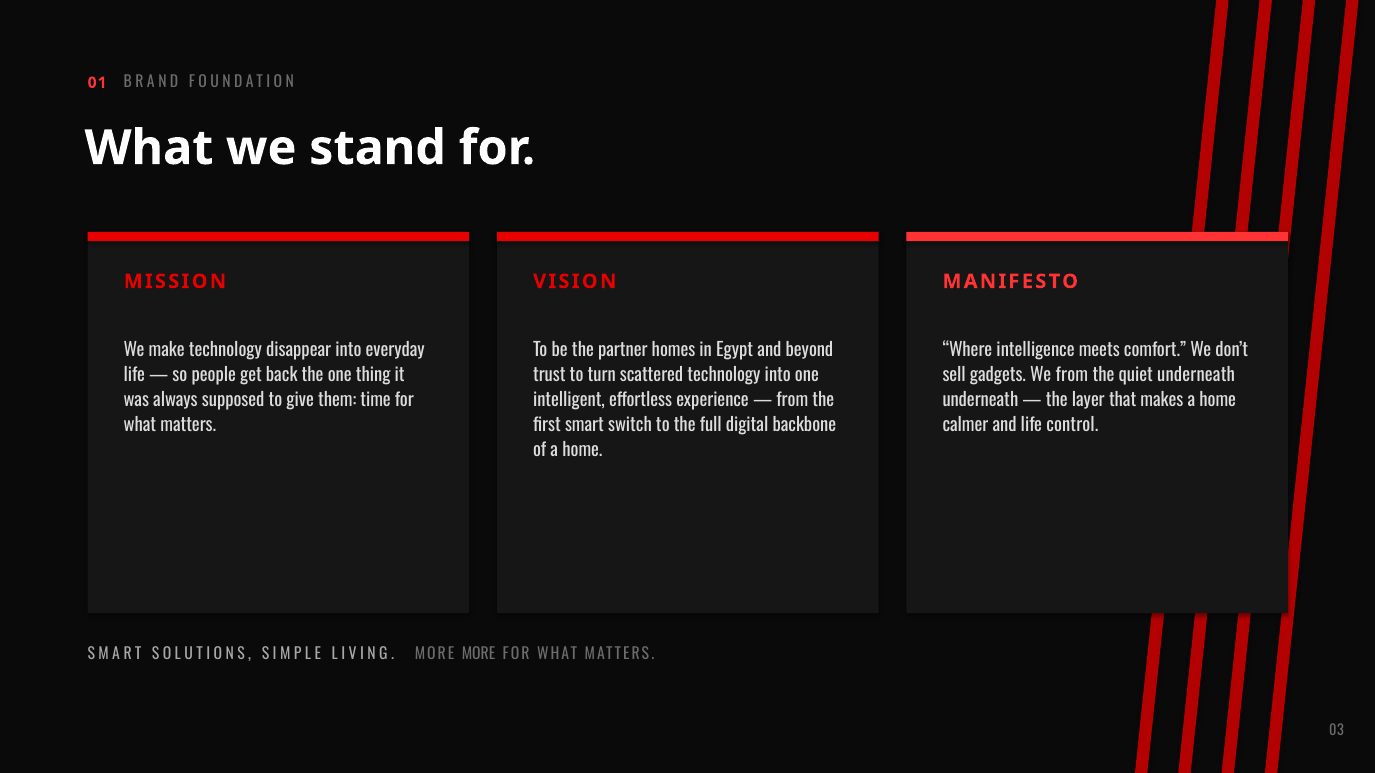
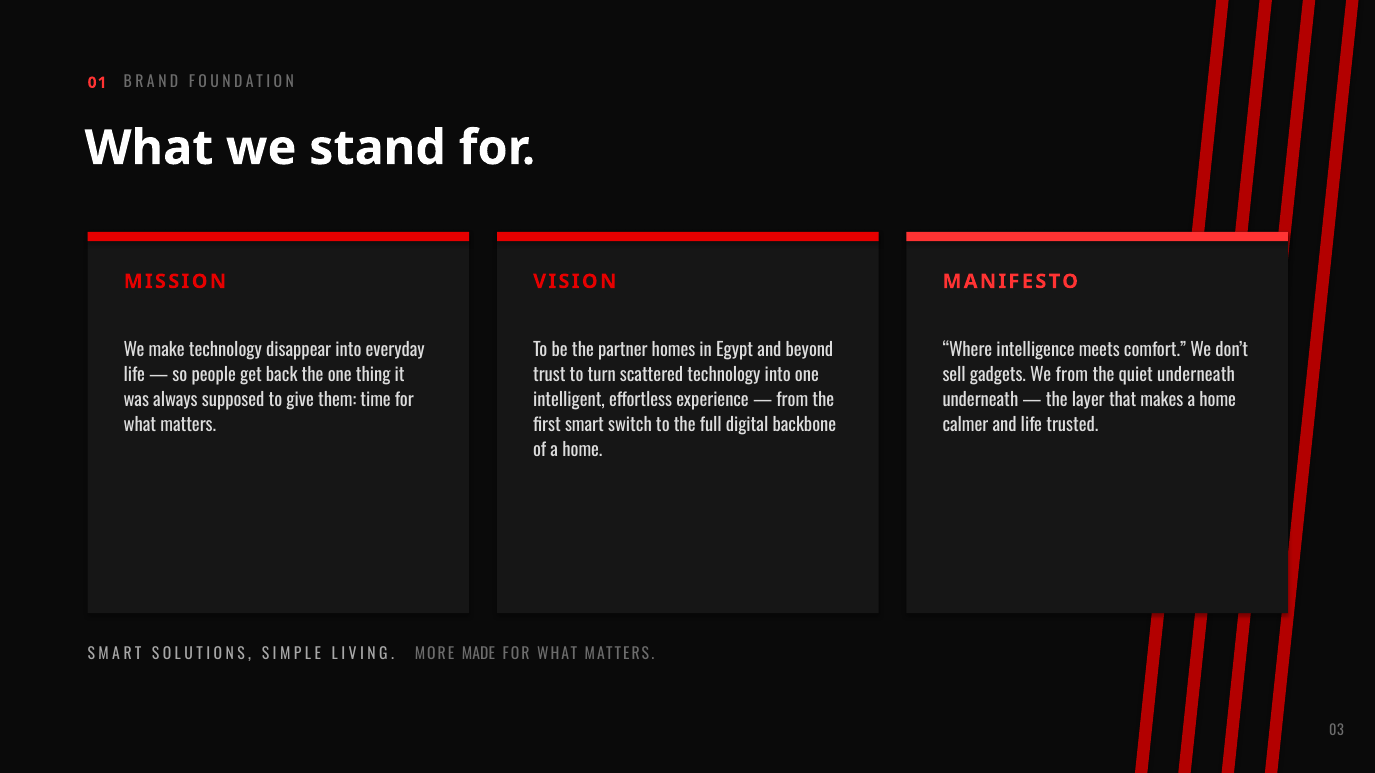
control: control -> trusted
MORE MORE: MORE -> MADE
